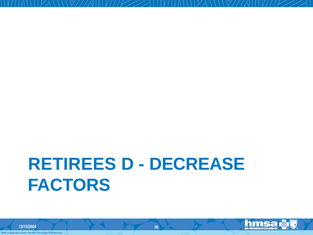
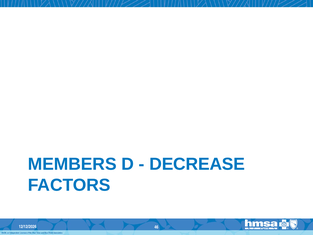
RETIREES: RETIREES -> MEMBERS
